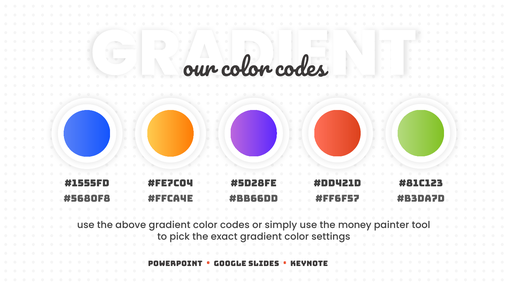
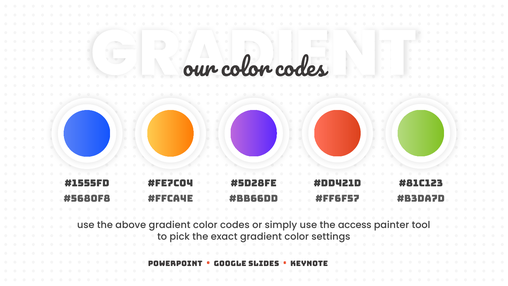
money: money -> access
